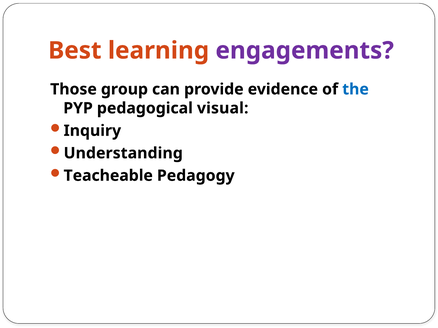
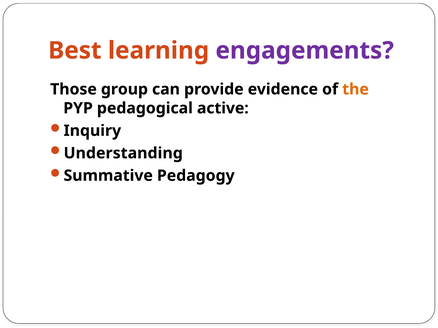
the colour: blue -> orange
visual: visual -> active
Teacheable: Teacheable -> Summative
